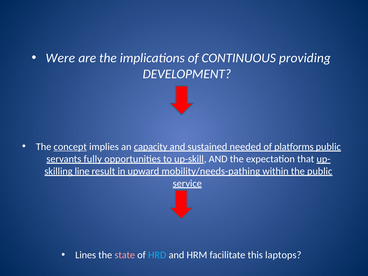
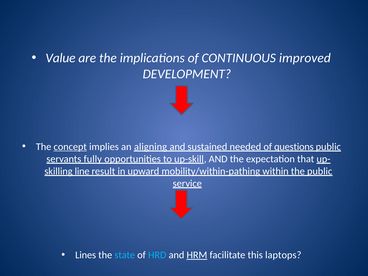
Were: Were -> Value
providing: providing -> improved
capacity: capacity -> aligning
platforms: platforms -> questions
mobility/needs-pathing: mobility/needs-pathing -> mobility/within-pathing
state colour: pink -> light blue
HRM underline: none -> present
